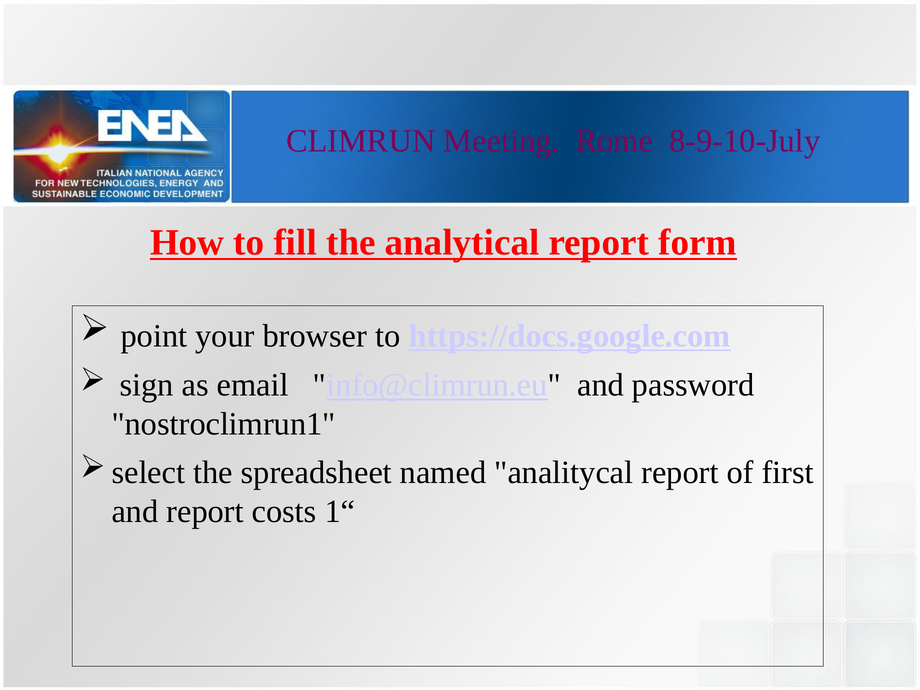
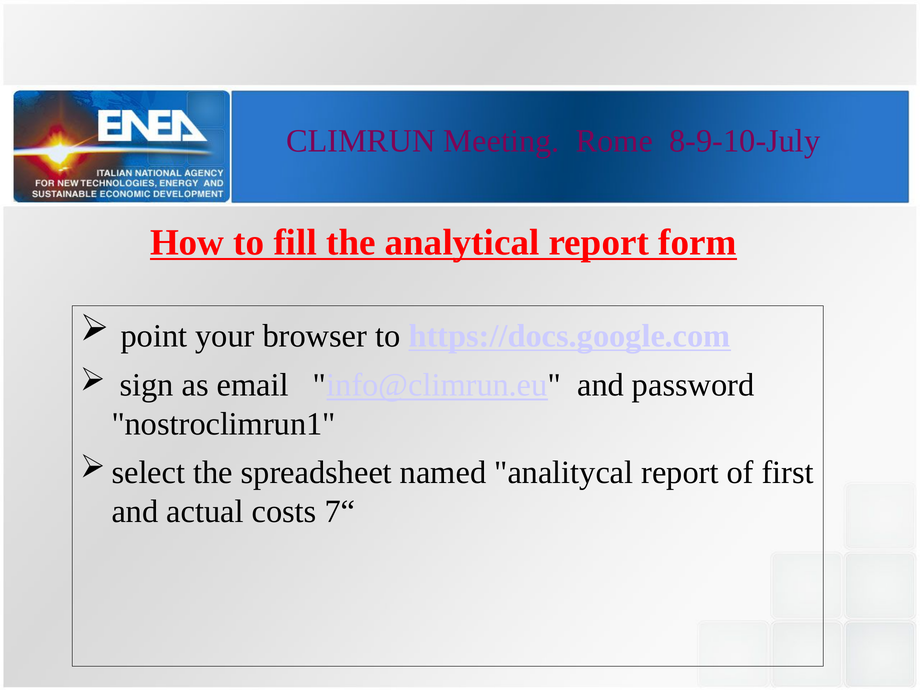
and report: report -> actual
1“: 1“ -> 7“
